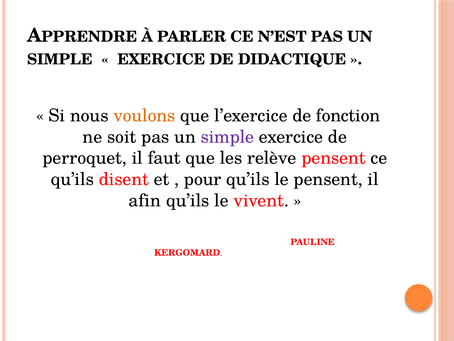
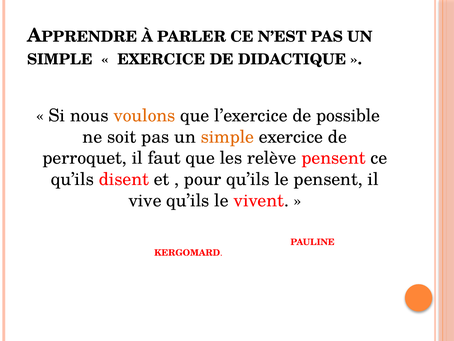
fonction: fonction -> possible
simple at (227, 137) colour: purple -> orange
afin: afin -> vive
